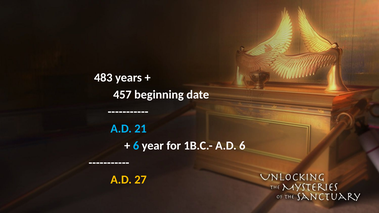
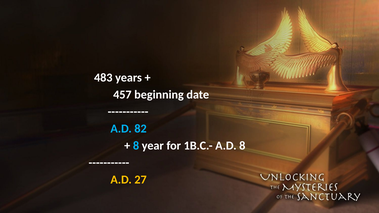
21: 21 -> 82
6 at (136, 146): 6 -> 8
A.D 6: 6 -> 8
